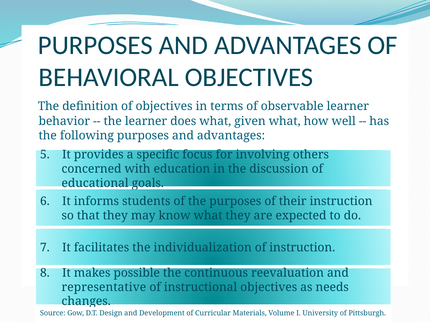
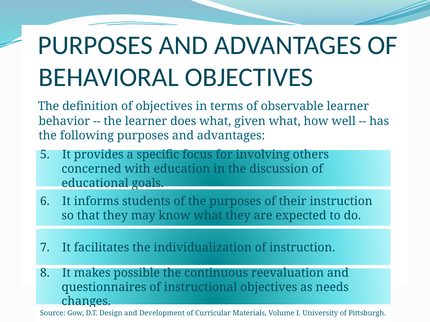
representative: representative -> questionnaires
